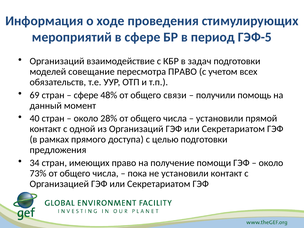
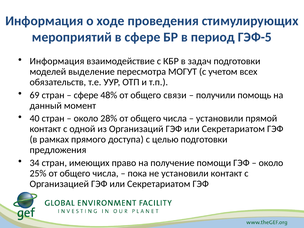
Организаций at (57, 61): Организаций -> Информация
совещание: совещание -> выделение
пересмотра ПРАВО: ПРАВО -> МОГУТ
73%: 73% -> 25%
